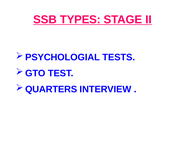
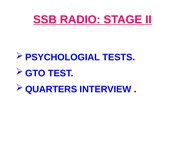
TYPES: TYPES -> RADIO
